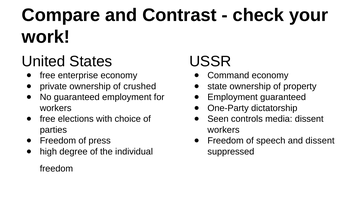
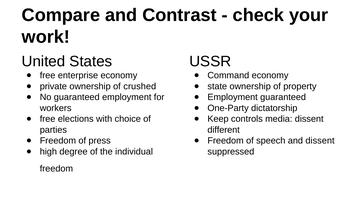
Seen: Seen -> Keep
workers at (224, 130): workers -> different
